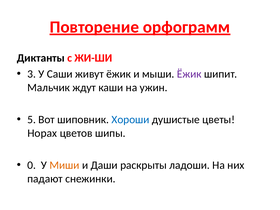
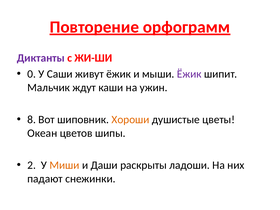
Диктанты colour: black -> purple
3: 3 -> 0
5: 5 -> 8
Хороши colour: blue -> orange
Норах: Норах -> Океан
0: 0 -> 2
